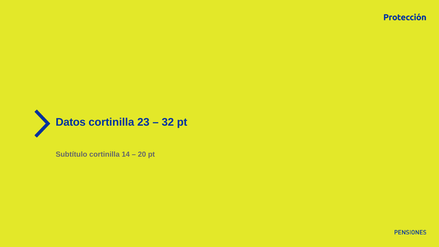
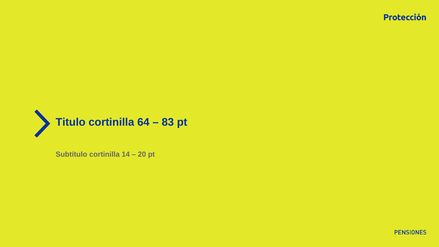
Datos: Datos -> Titulo
23: 23 -> 64
32: 32 -> 83
